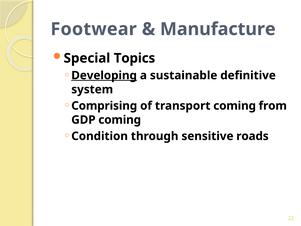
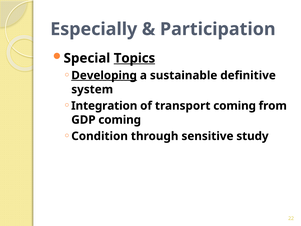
Footwear: Footwear -> Especially
Manufacture: Manufacture -> Participation
Topics underline: none -> present
Comprising: Comprising -> Integration
roads: roads -> study
